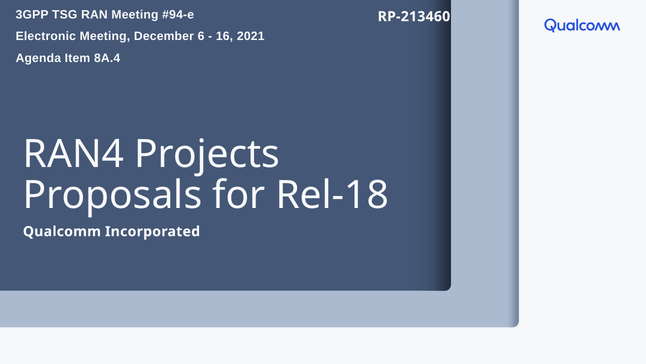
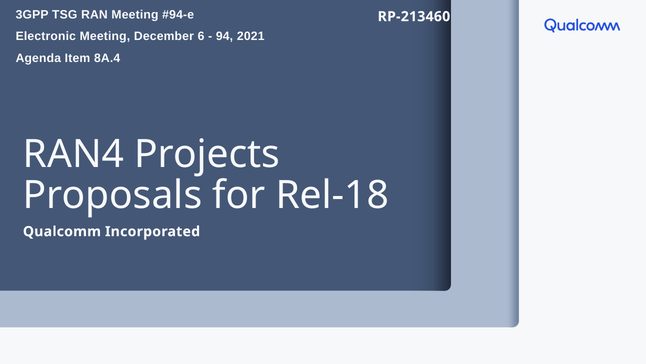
16: 16 -> 94
